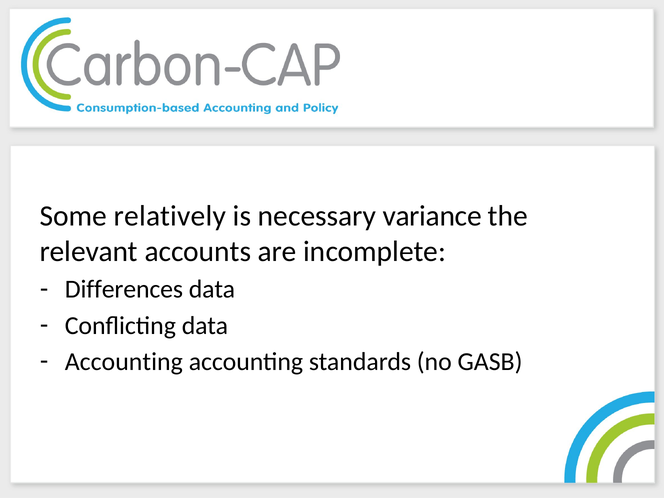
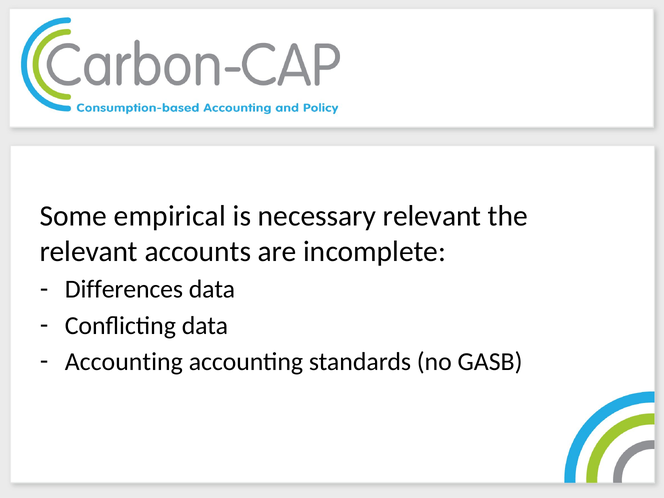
relatively: relatively -> empirical
necessary variance: variance -> relevant
